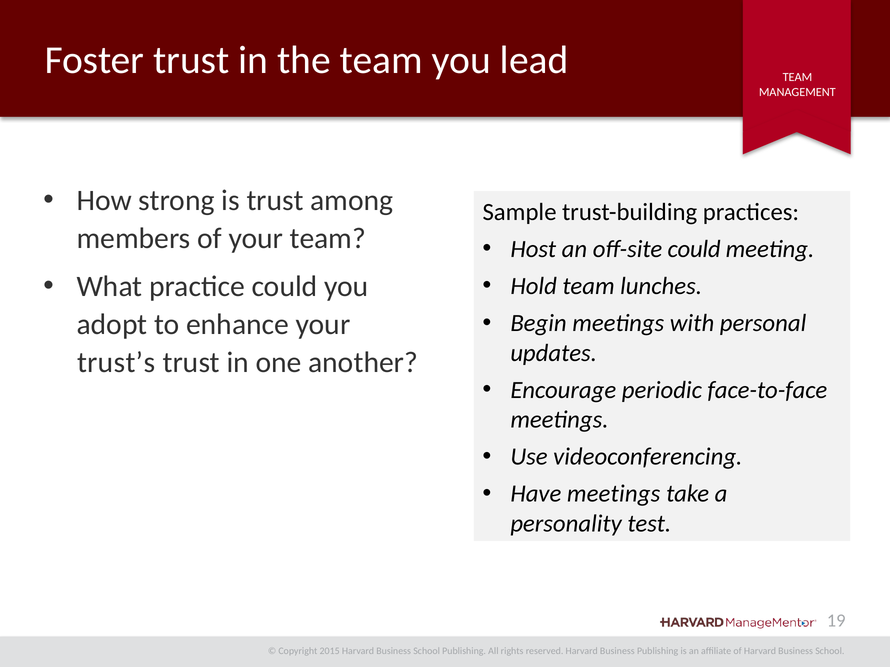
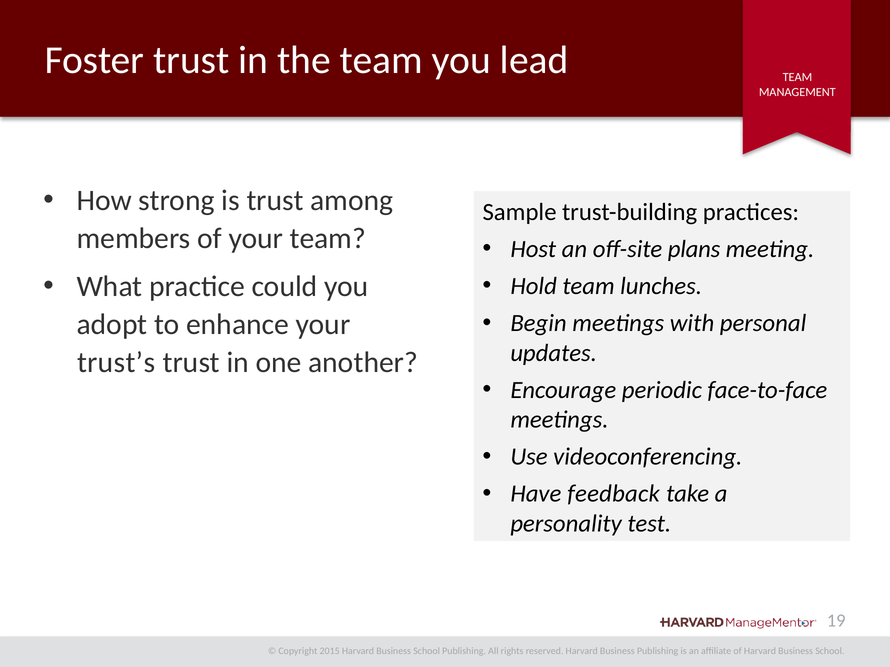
off-site could: could -> plans
Have meetings: meetings -> feedback
